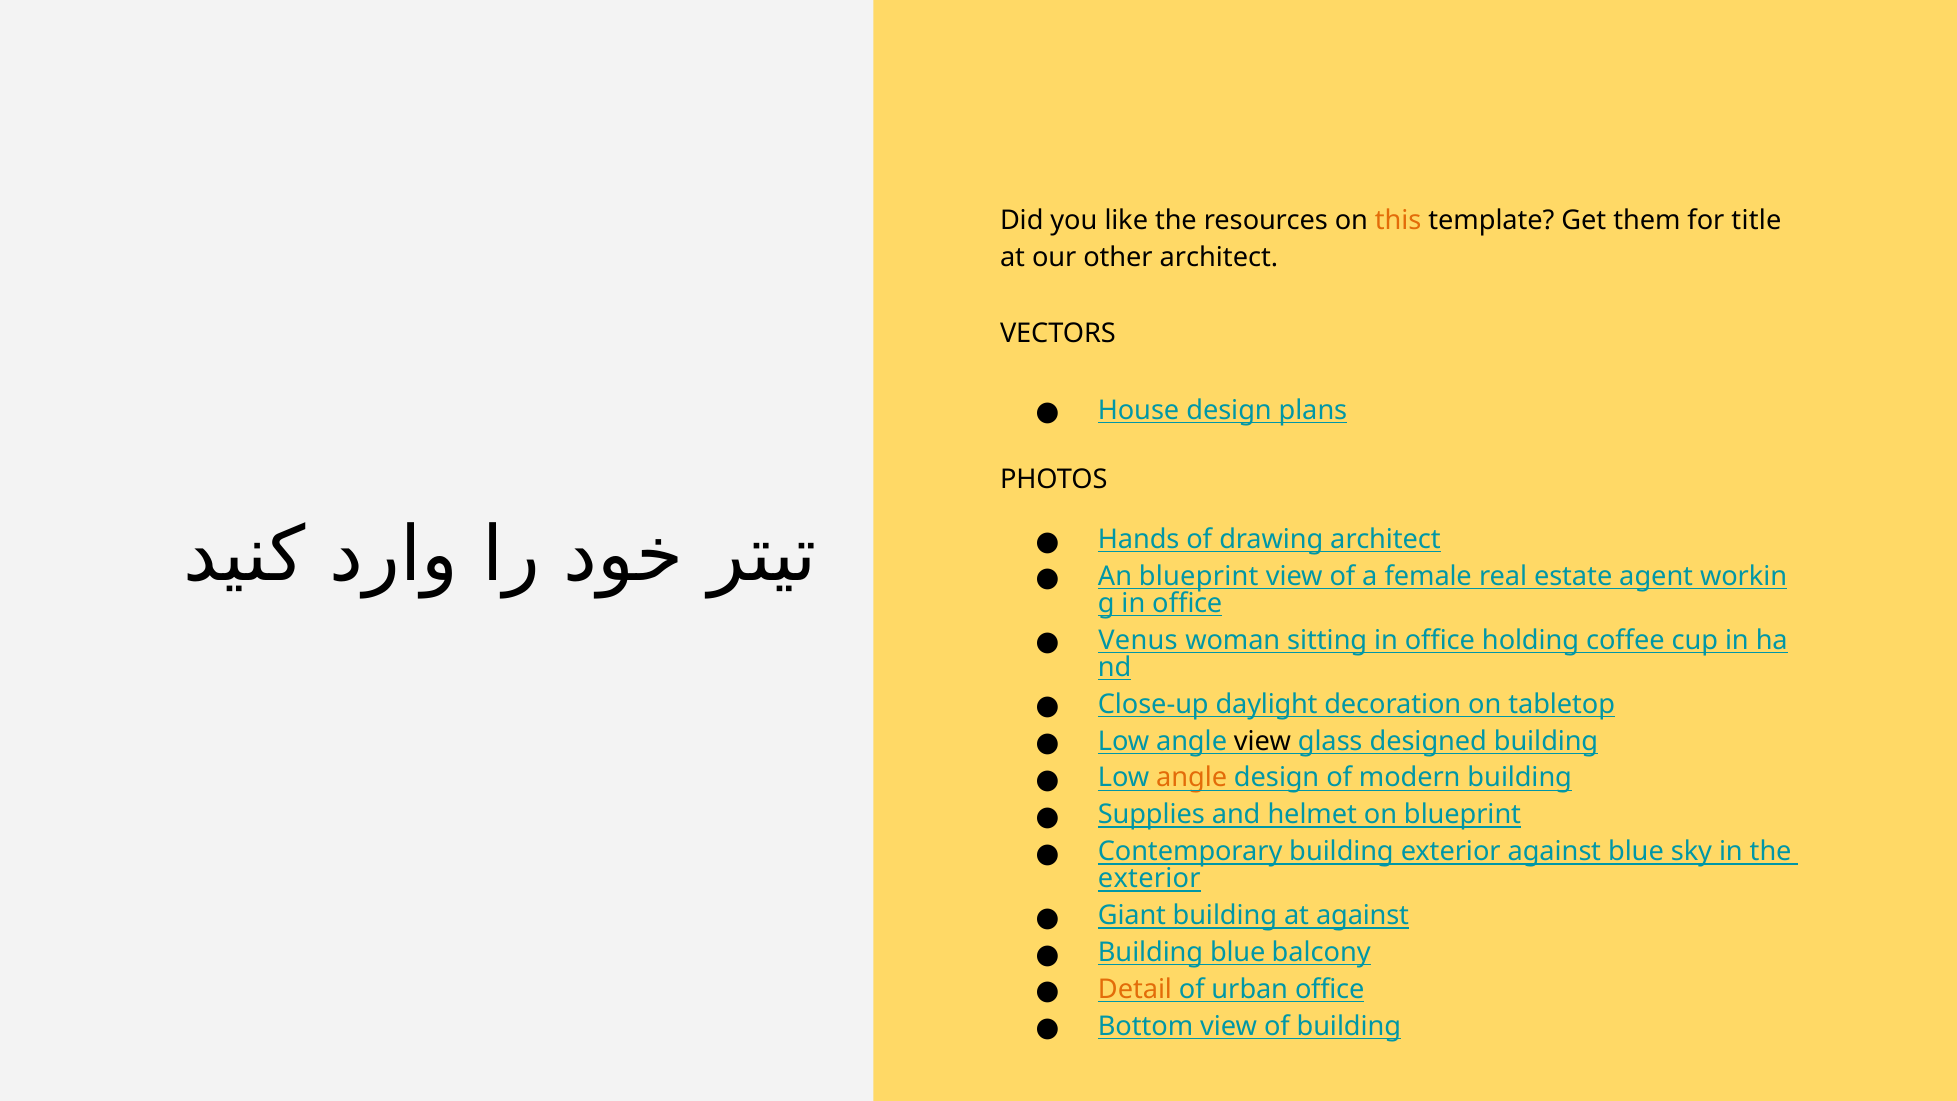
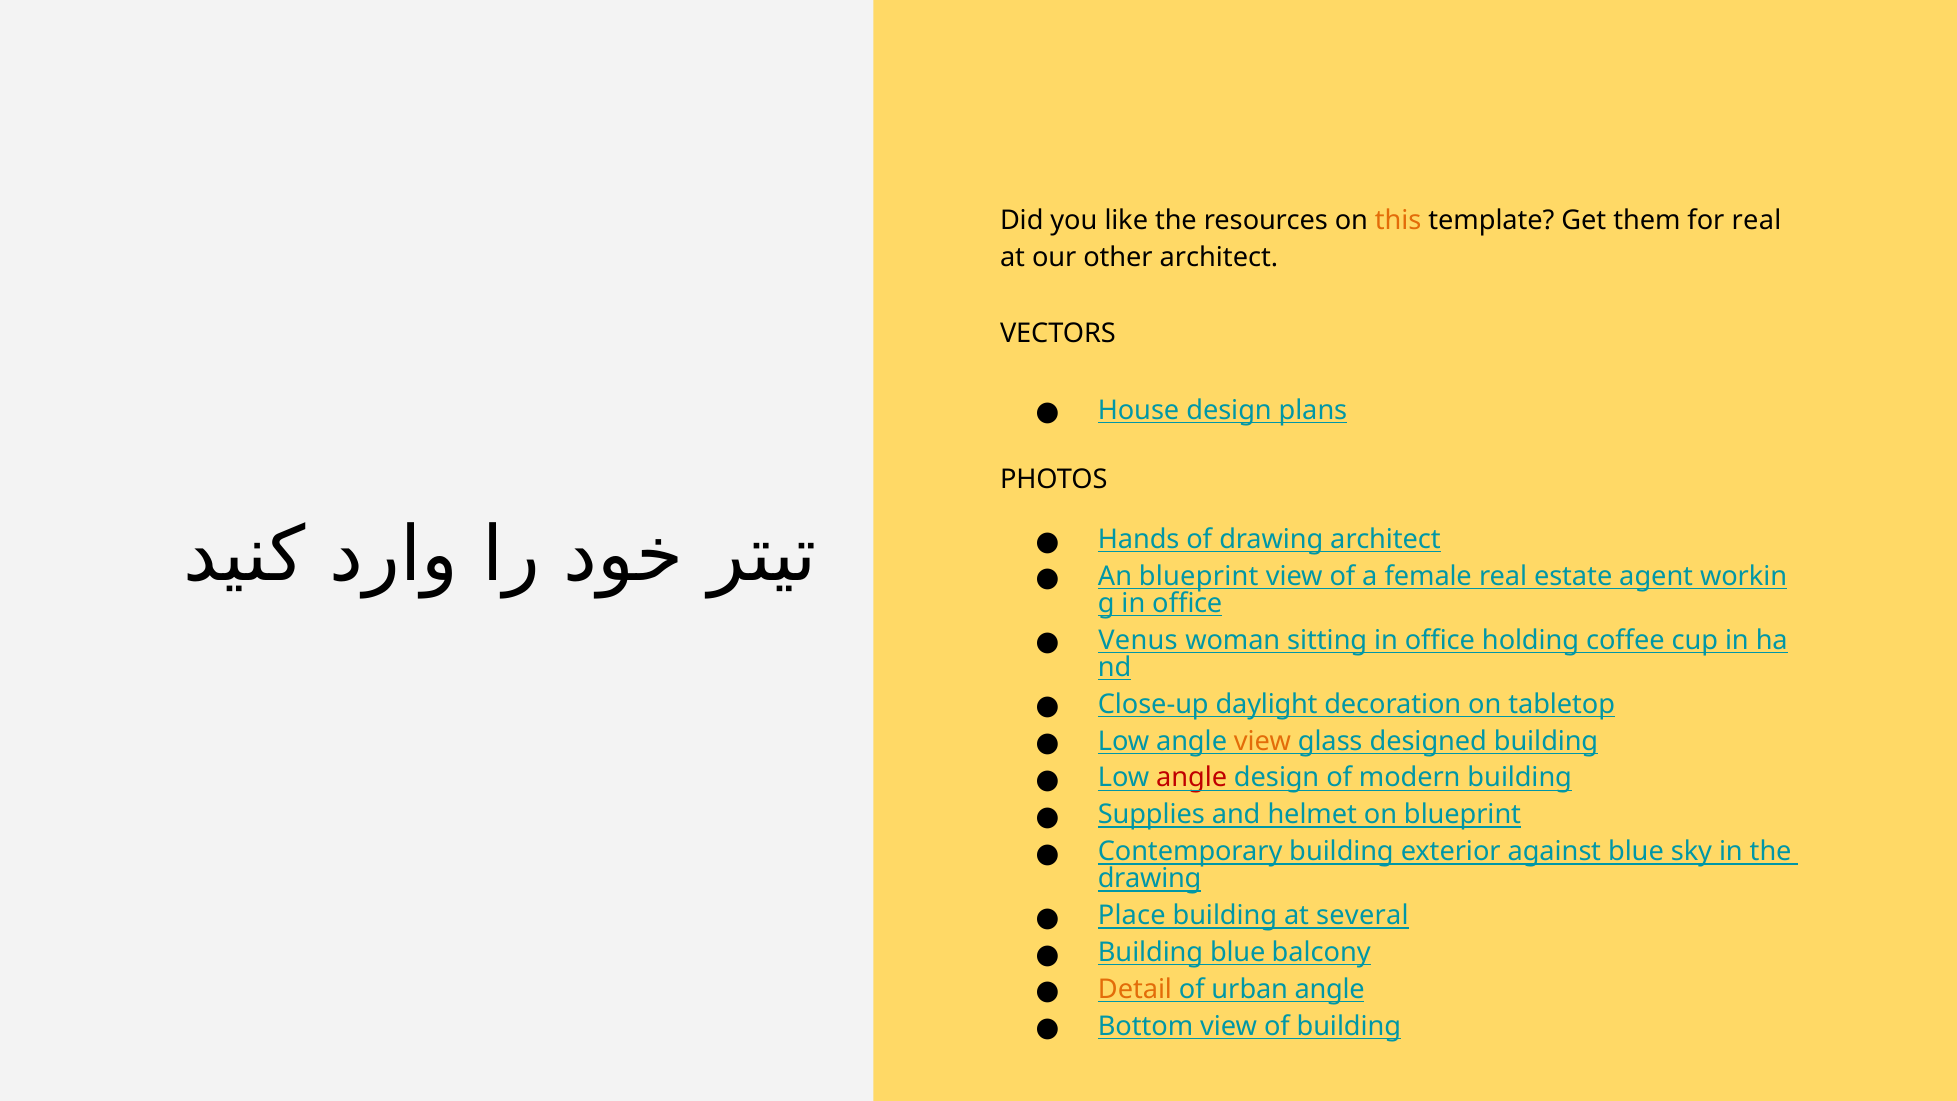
for title: title -> real
view at (1263, 741) colour: black -> orange
angle at (1192, 778) colour: orange -> red
exterior at (1149, 879): exterior -> drawing
Giant: Giant -> Place
at against: against -> several
urban office: office -> angle
